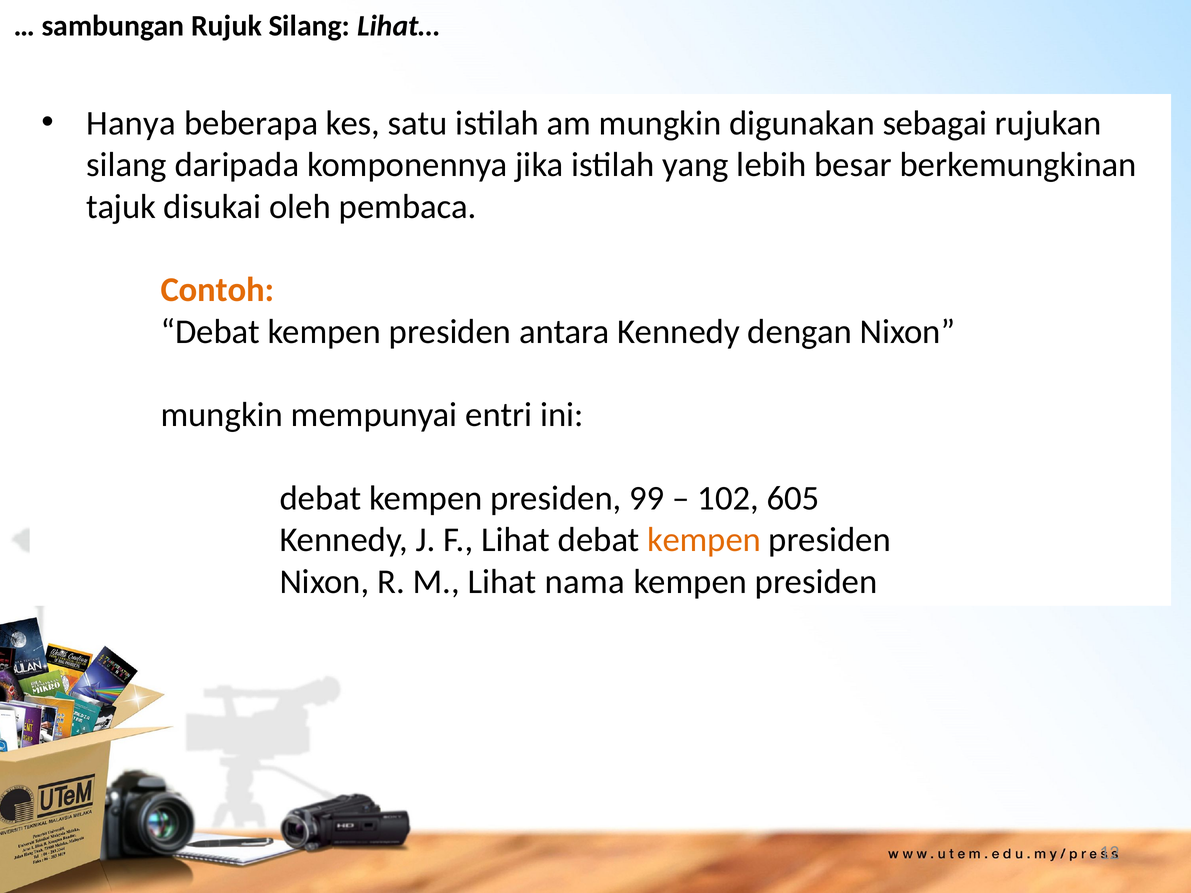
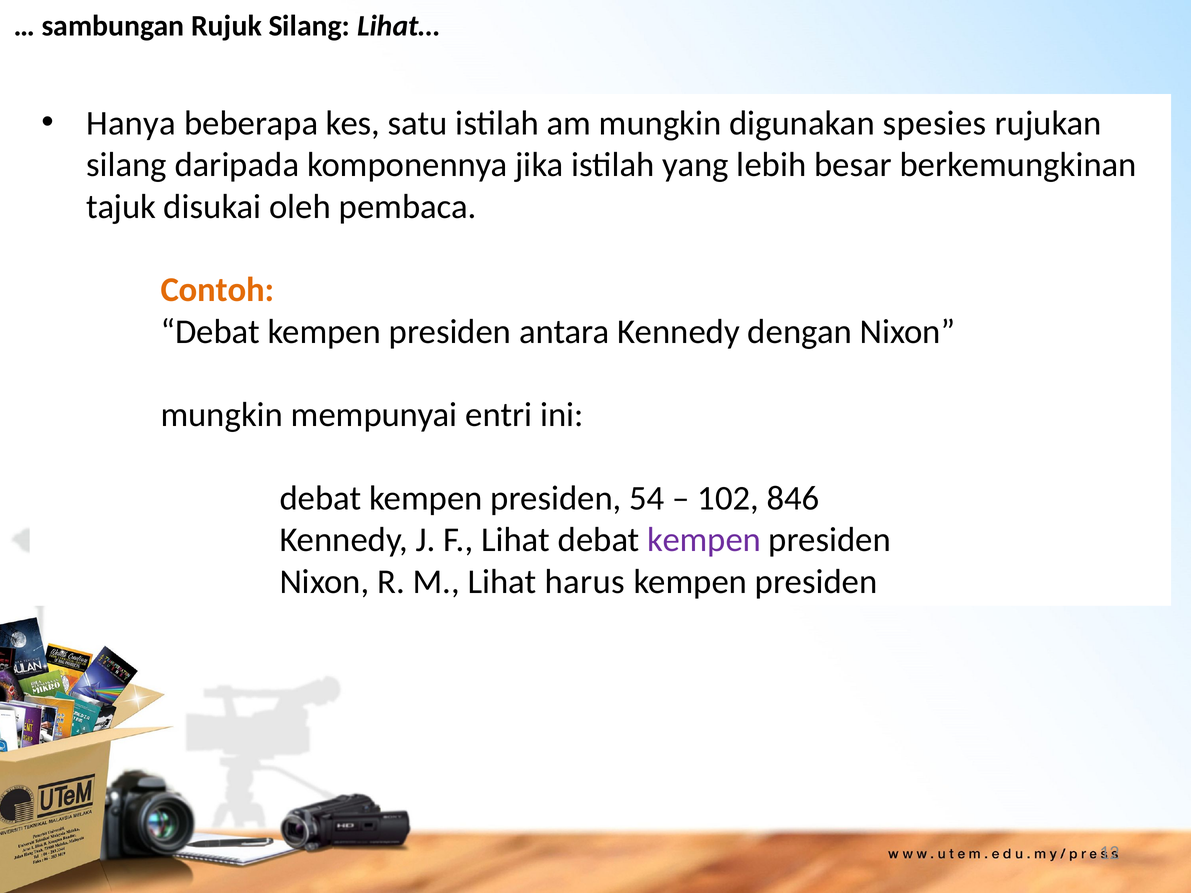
sebagai: sebagai -> spesies
99: 99 -> 54
605: 605 -> 846
kempen at (704, 540) colour: orange -> purple
nama: nama -> harus
